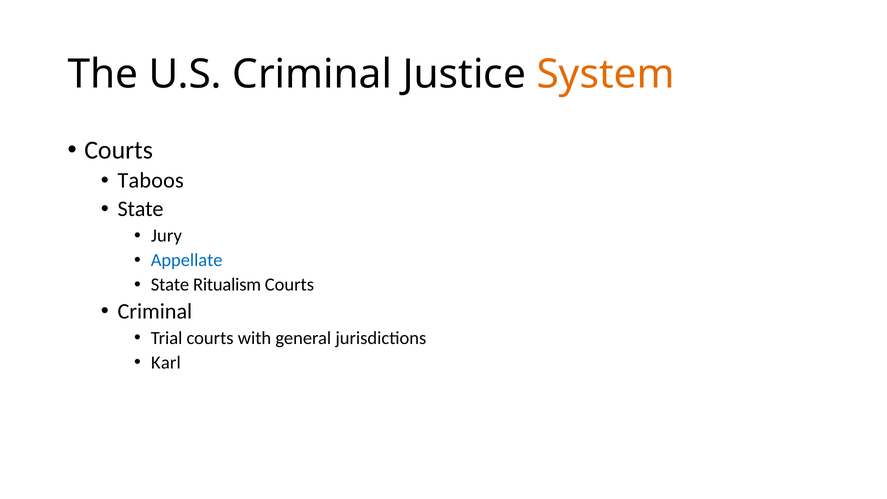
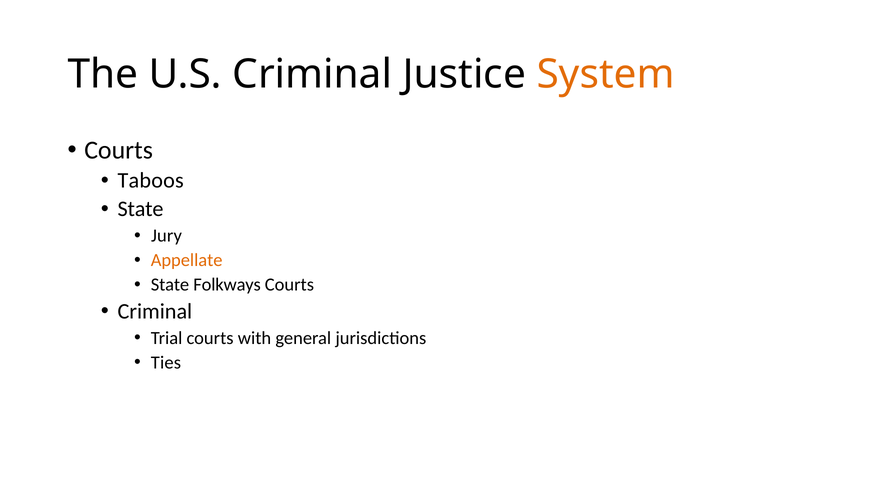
Appellate colour: blue -> orange
Ritualism: Ritualism -> Folkways
Karl: Karl -> Ties
